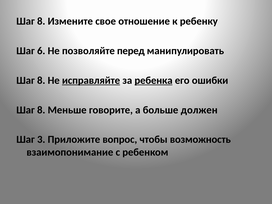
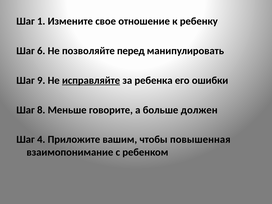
8 at (41, 21): 8 -> 1
8 at (41, 80): 8 -> 9
ребенка underline: present -> none
3: 3 -> 4
вопрос: вопрос -> вашим
возможность: возможность -> повышенная
